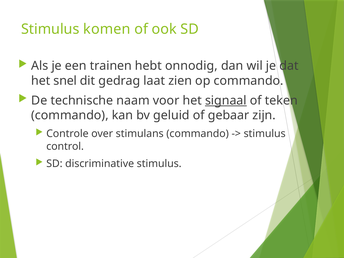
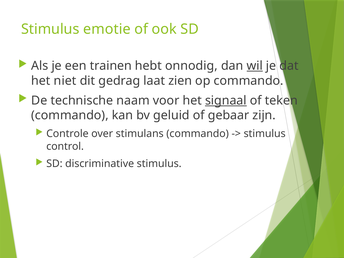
komen: komen -> emotie
wil underline: none -> present
snel: snel -> niet
